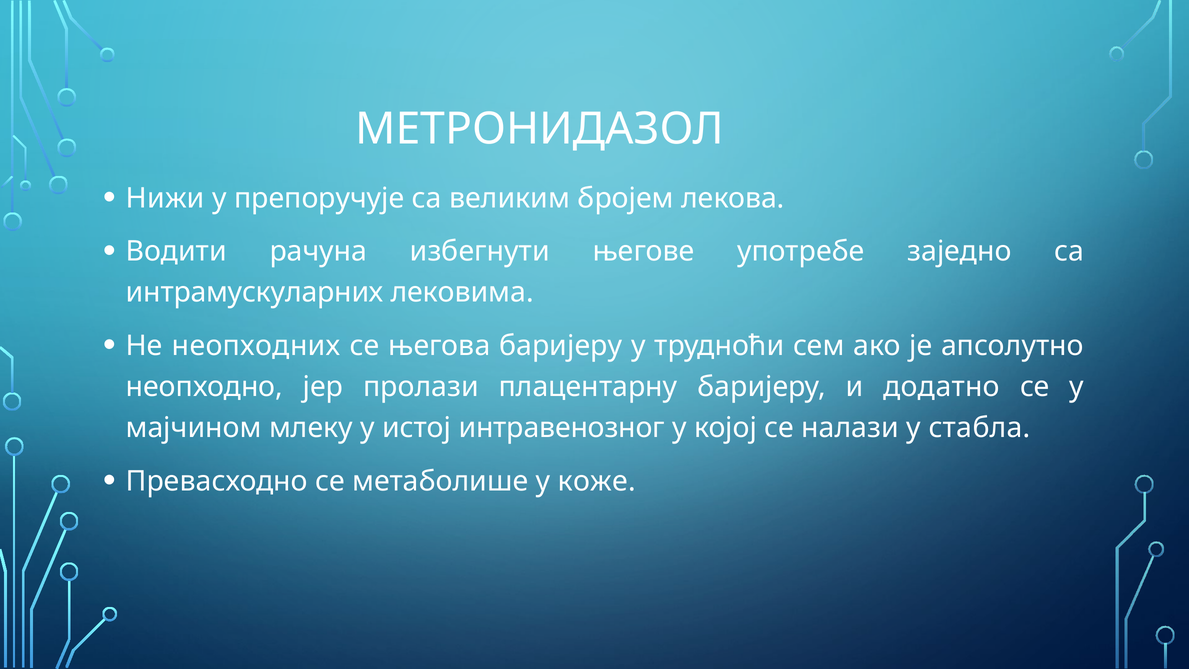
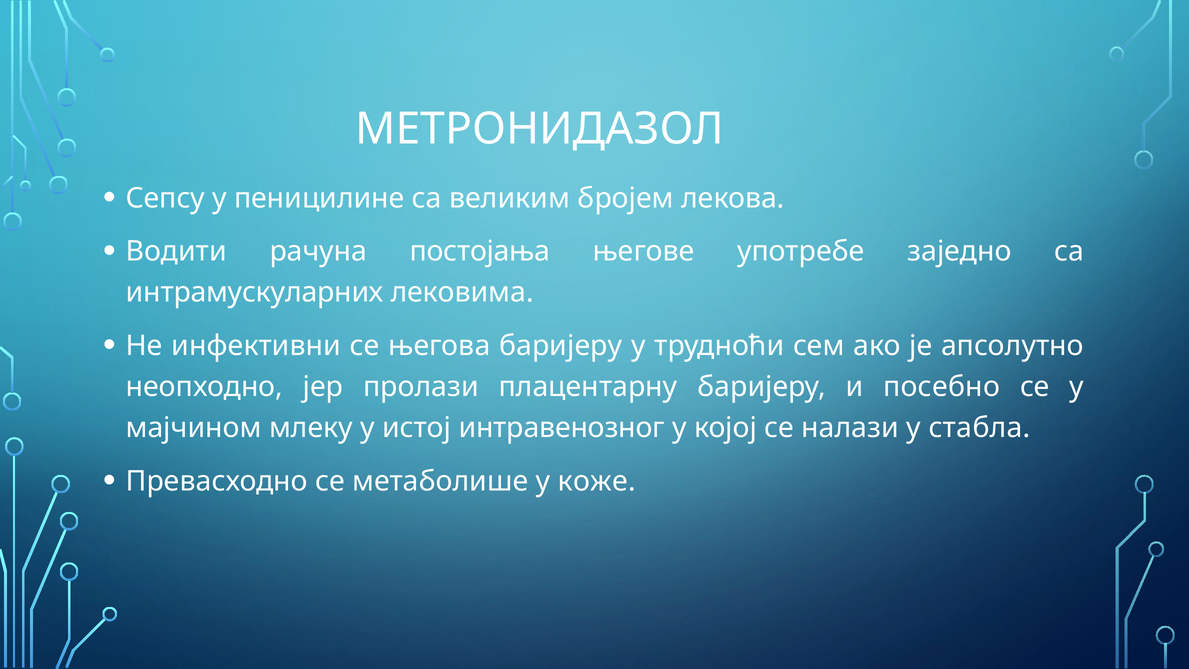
Нижи: Нижи -> Сепсу
препоручује: препоручује -> пеницилине
избегнути: избегнути -> постојања
неопходних: неопходних -> инфективни
додатно: додатно -> посебно
